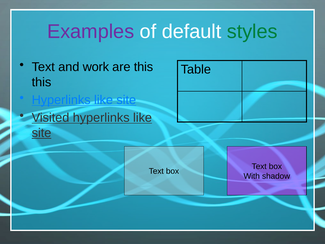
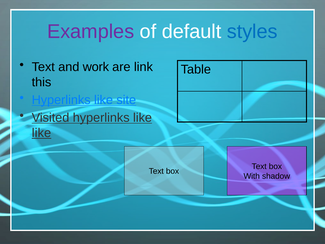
styles colour: green -> blue
are this: this -> link
site at (42, 133): site -> like
